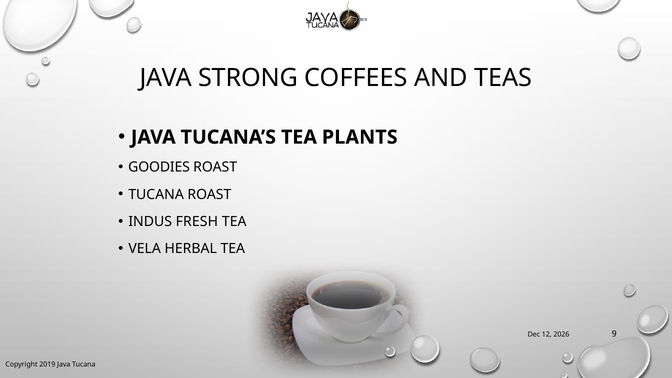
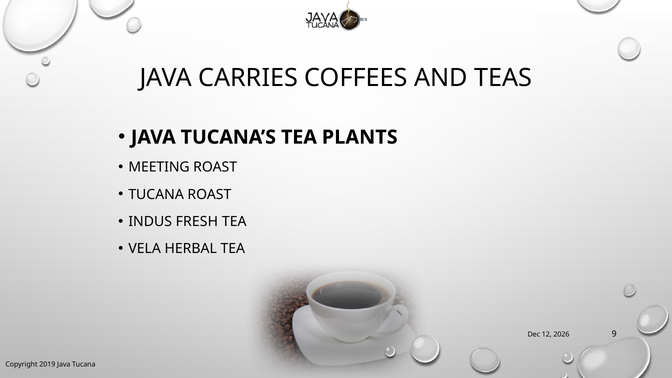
STRONG: STRONG -> CARRIES
GOODIES: GOODIES -> MEETING
